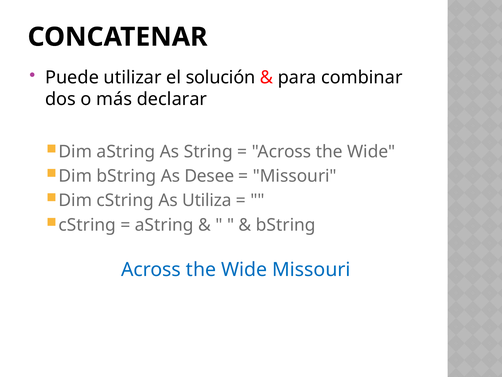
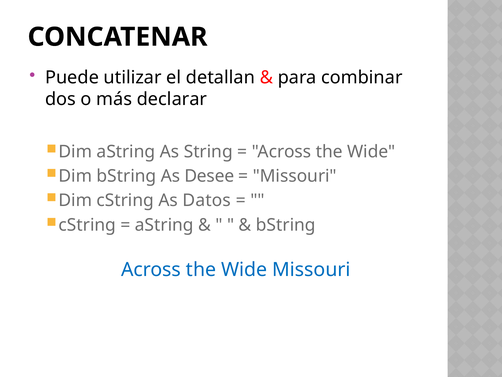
solución: solución -> detallan
Utiliza: Utiliza -> Datos
